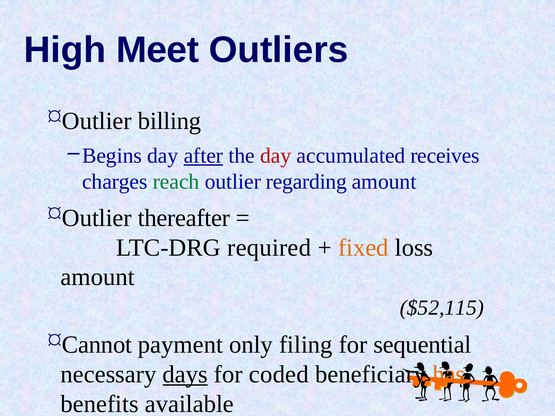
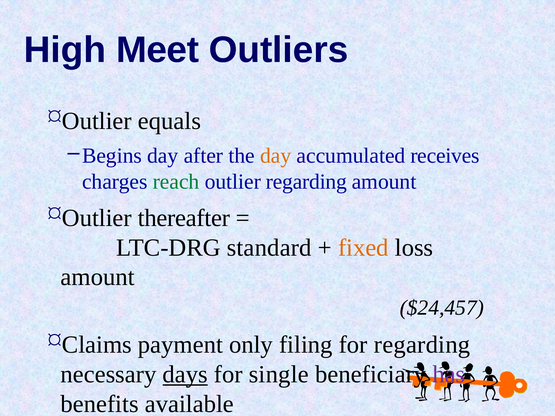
billing: billing -> equals
after underline: present -> none
day at (276, 156) colour: red -> orange
required: required -> standard
$52,115: $52,115 -> $24,457
Cannot: Cannot -> Claims
for sequential: sequential -> regarding
coded: coded -> single
has colour: orange -> purple
